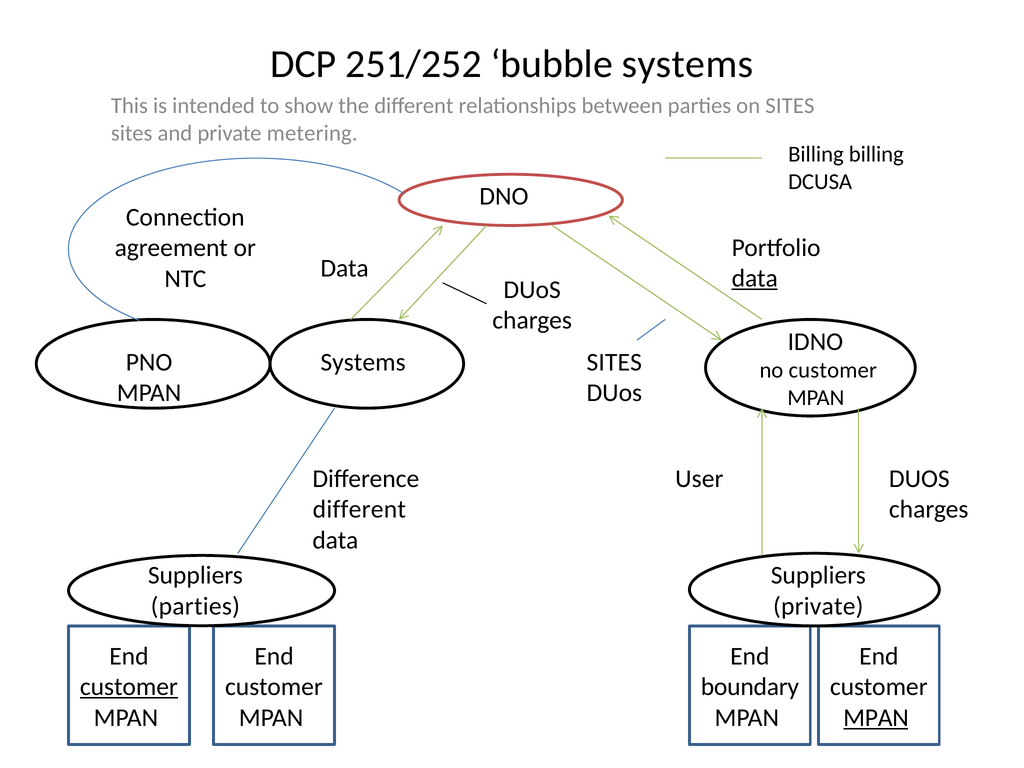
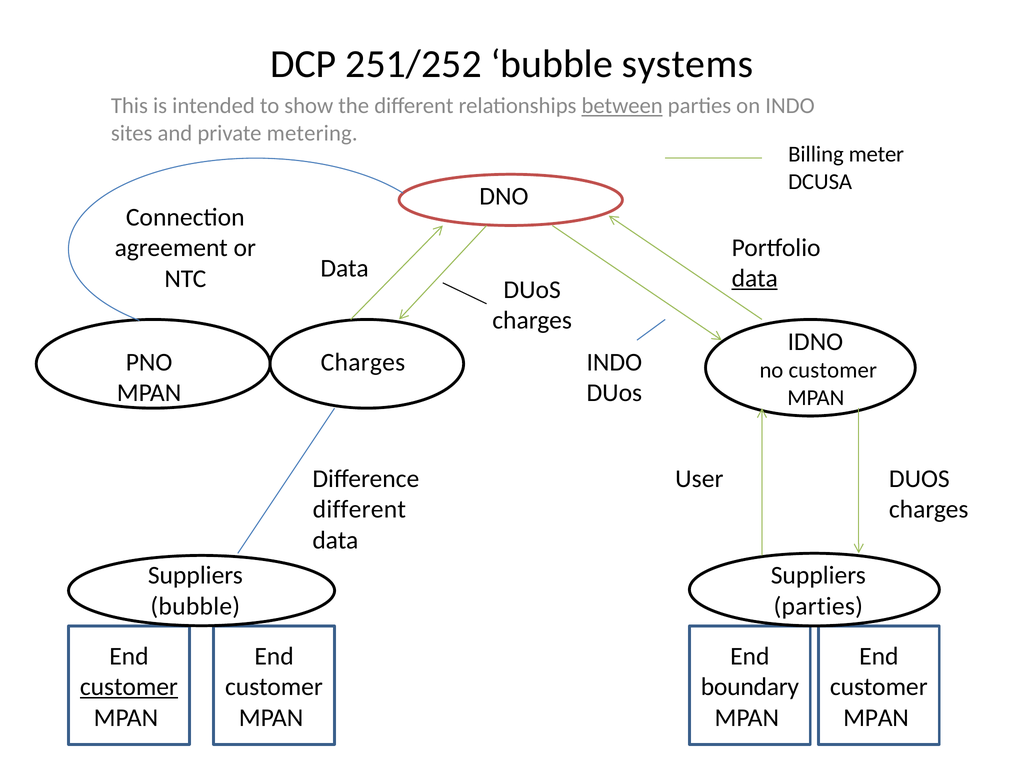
between underline: none -> present
on SITES: SITES -> INDO
Billing billing: billing -> meter
SITES at (614, 362): SITES -> INDO
Systems at (363, 362): Systems -> Charges
parties at (195, 606): parties -> bubble
private at (818, 606): private -> parties
MPAN at (876, 718) underline: present -> none
